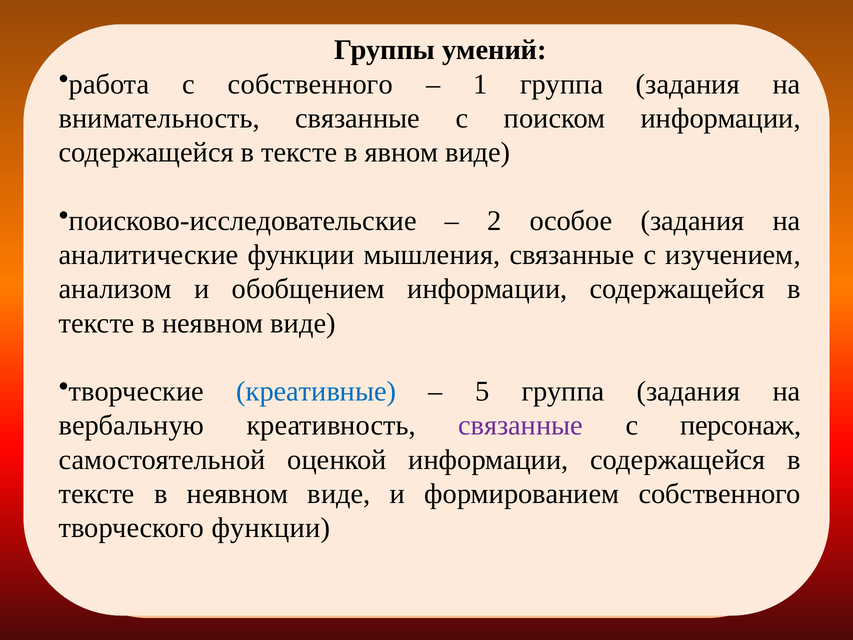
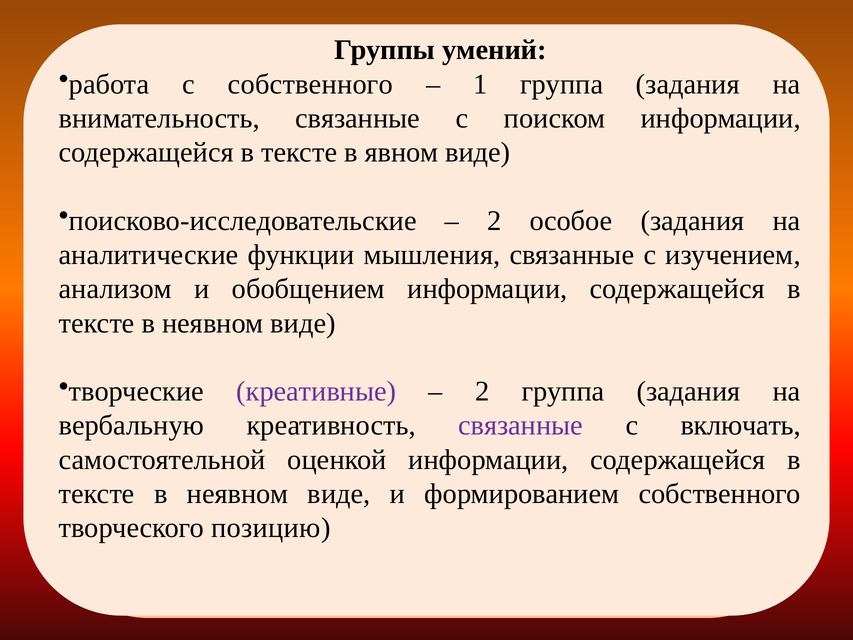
креативные colour: blue -> purple
5 at (482, 391): 5 -> 2
персонаж: персонаж -> включать
творческого функции: функции -> позицию
